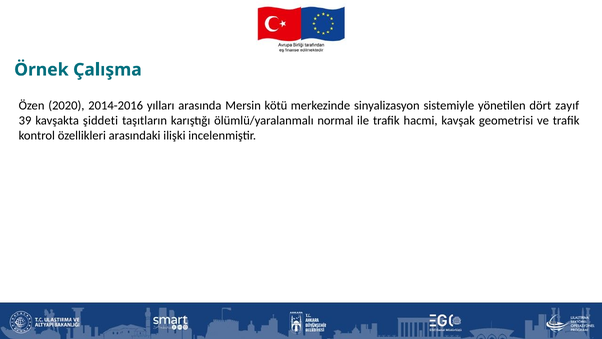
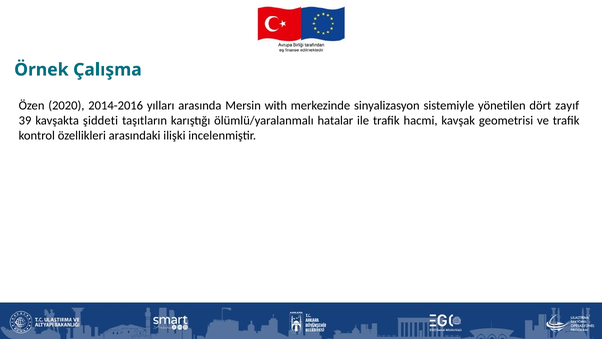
kötü: kötü -> with
normal: normal -> hatalar
